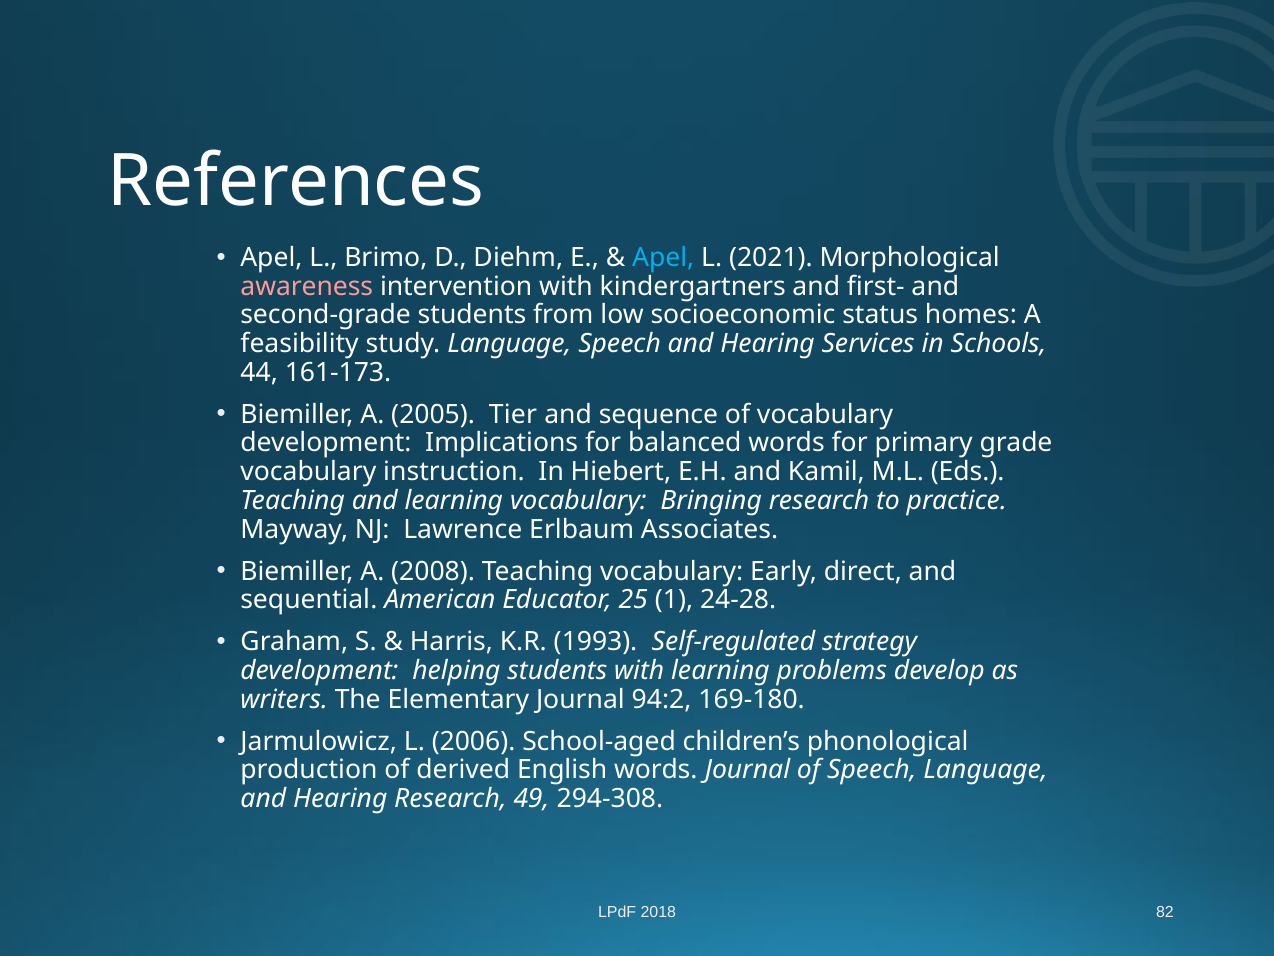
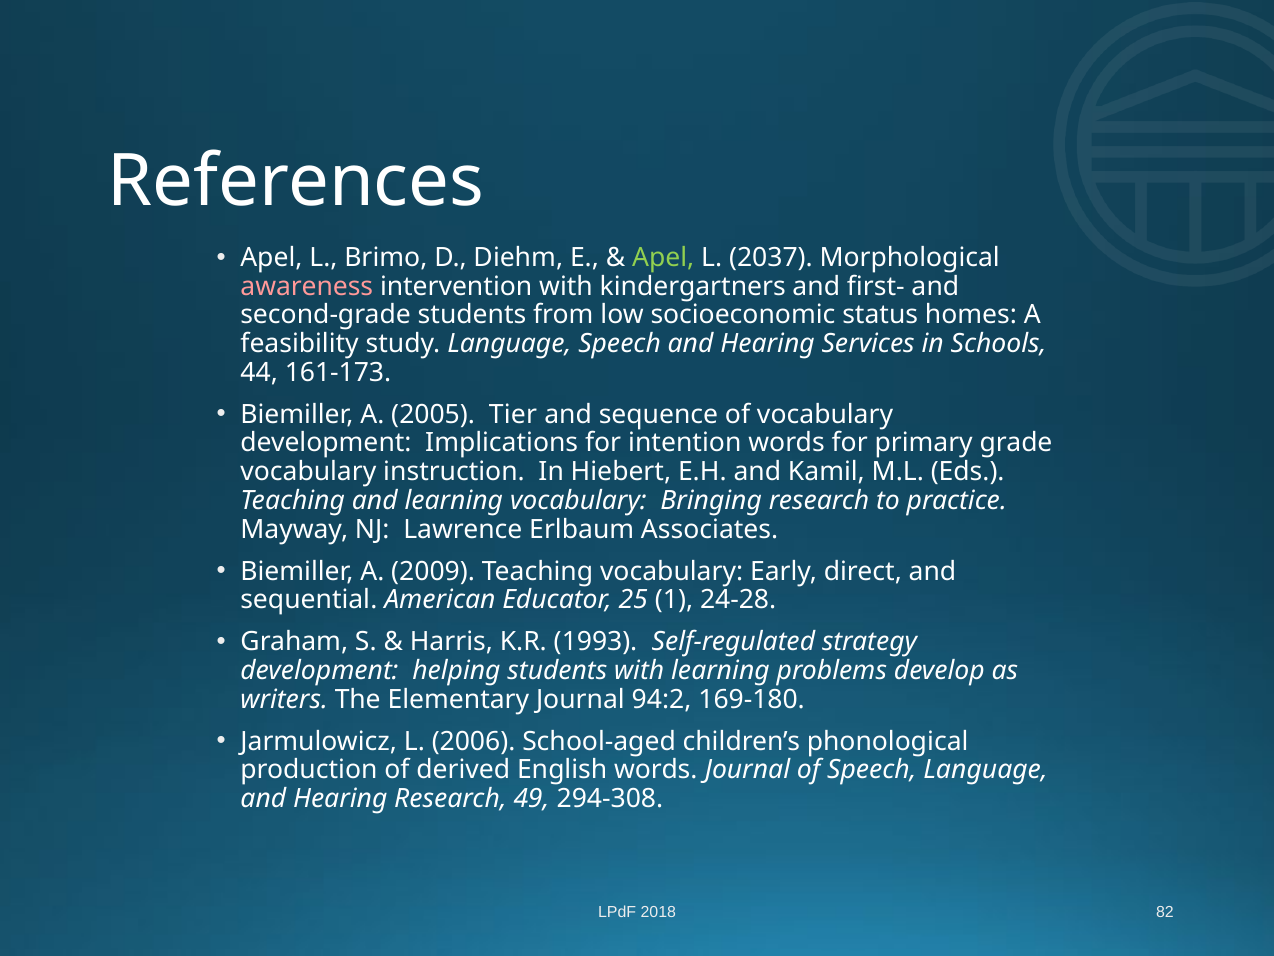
Apel at (663, 257) colour: light blue -> light green
2021: 2021 -> 2037
balanced: balanced -> intention
2008: 2008 -> 2009
